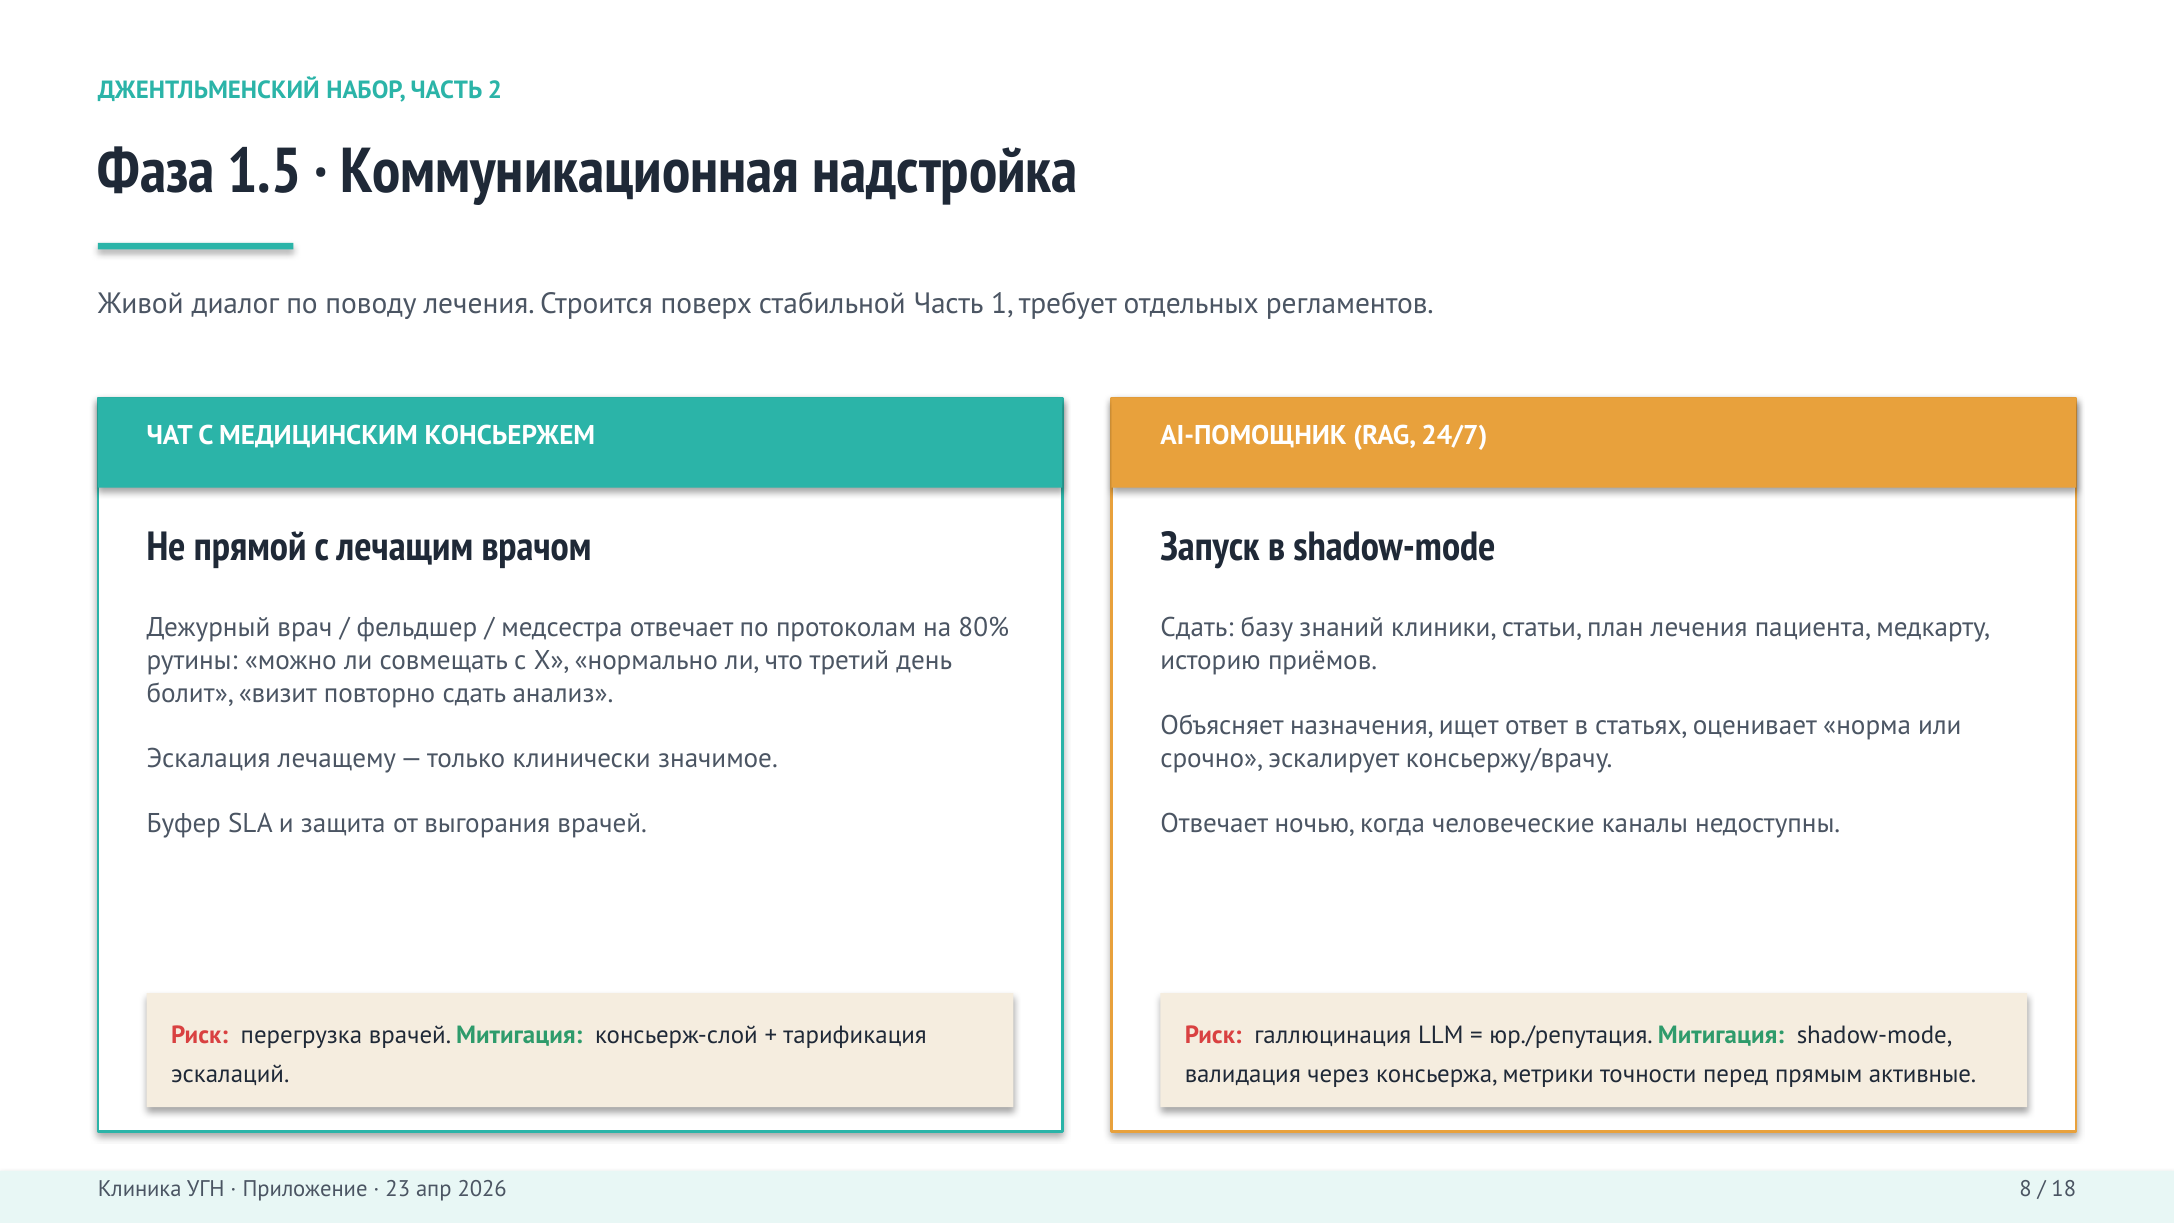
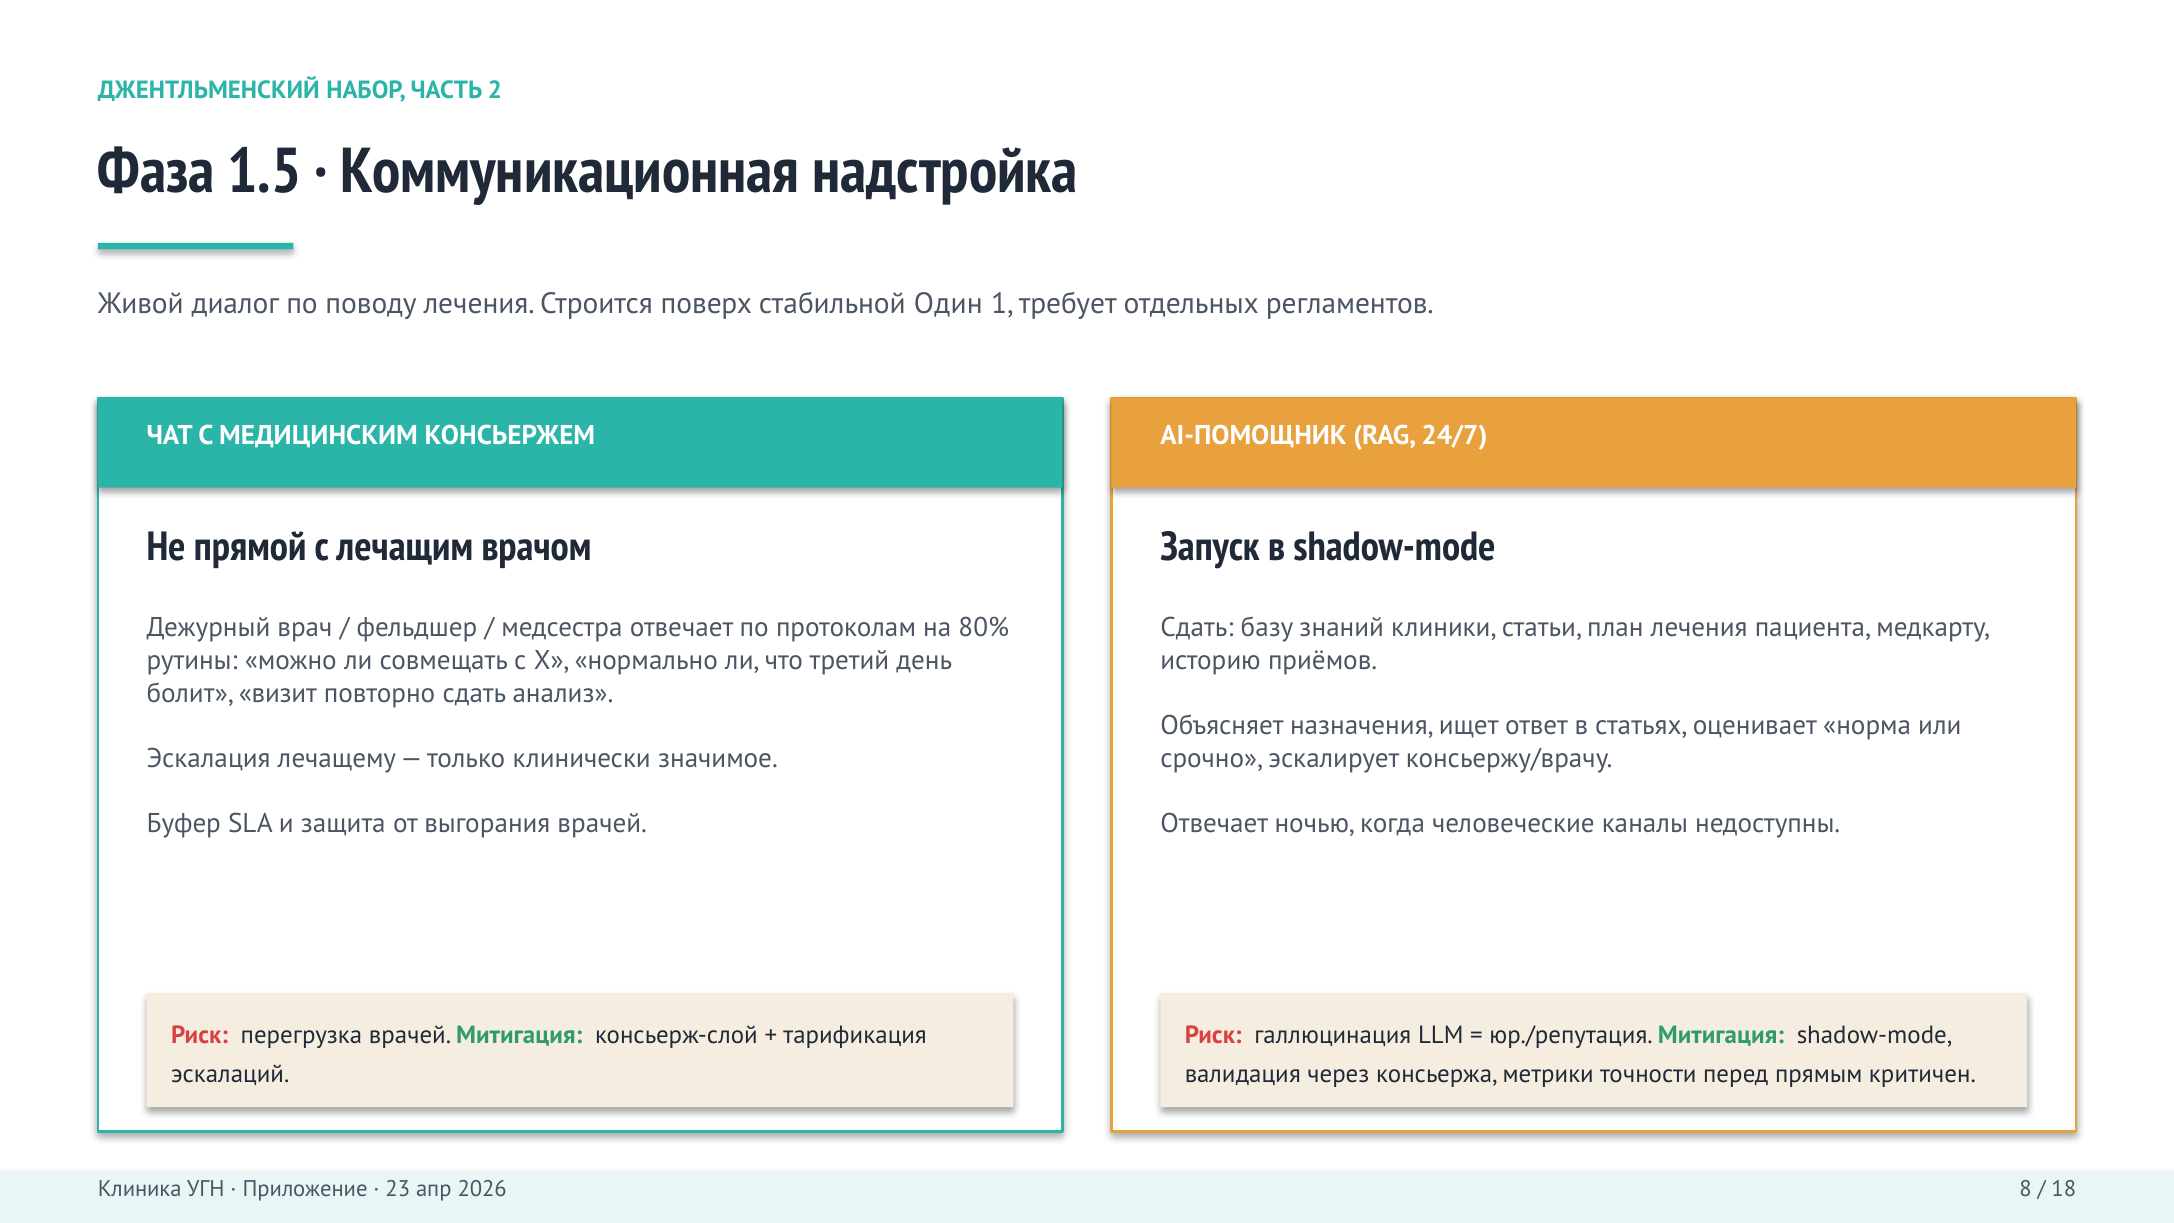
стабильной Часть: Часть -> Один
активные: активные -> критичен
